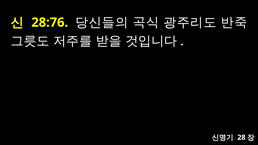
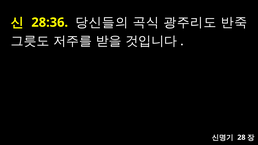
28:76: 28:76 -> 28:36
